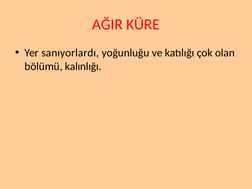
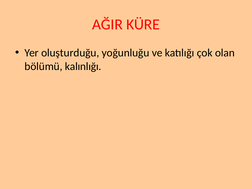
sanıyorlardı: sanıyorlardı -> oluşturduğu
